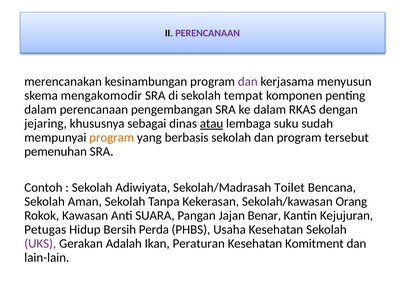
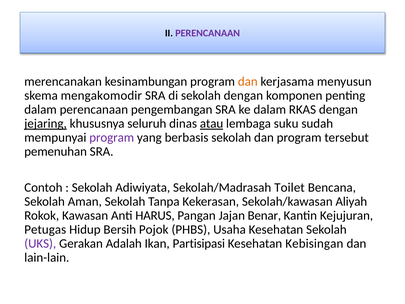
dan at (248, 82) colour: purple -> orange
sekolah tempat: tempat -> dengan
jejaring underline: none -> present
sebagai: sebagai -> seluruh
program at (112, 137) colour: orange -> purple
Orang: Orang -> Aliyah
SUARA: SUARA -> HARUS
Perda: Perda -> Pojok
Peraturan: Peraturan -> Partisipasi
Komitment: Komitment -> Kebisingan
